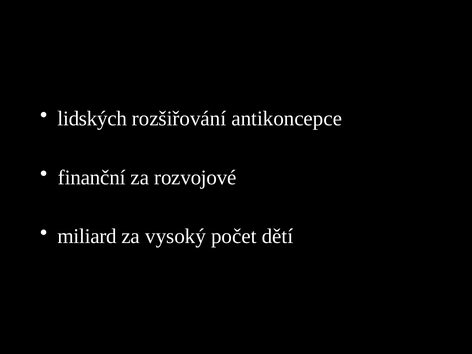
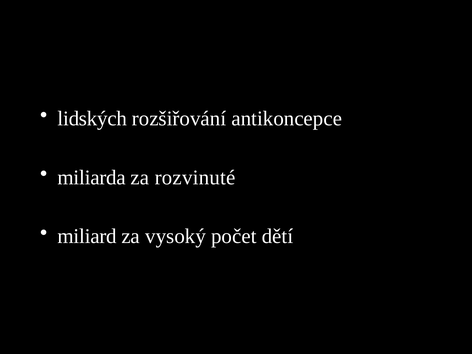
finanční: finanční -> miliarda
rozvojové: rozvojové -> rozvinuté
